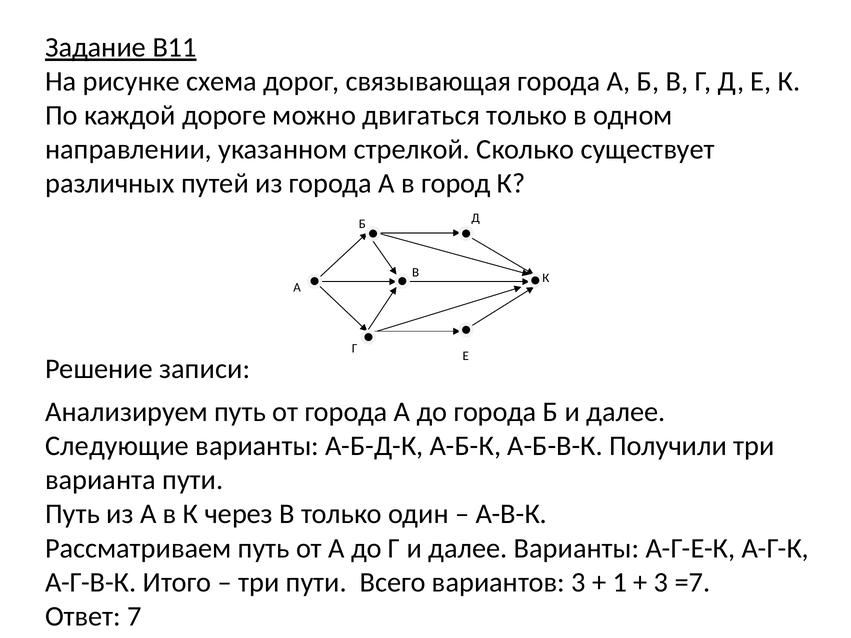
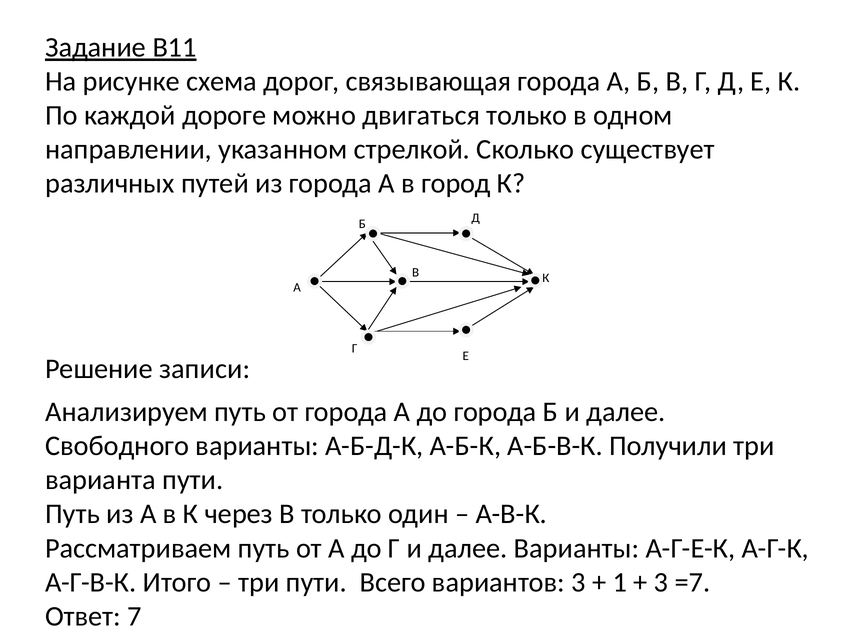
Следующие: Следующие -> Свободного
